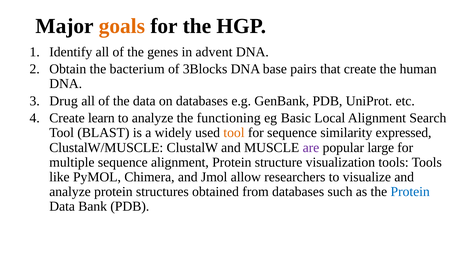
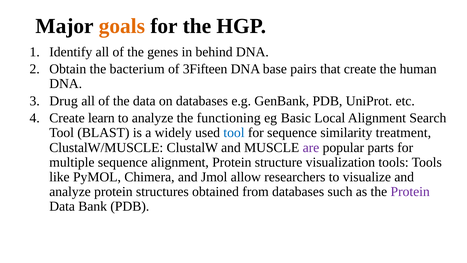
advent: advent -> behind
3Blocks: 3Blocks -> 3Fifteen
tool at (234, 133) colour: orange -> blue
expressed: expressed -> treatment
large: large -> parts
Protein at (410, 192) colour: blue -> purple
